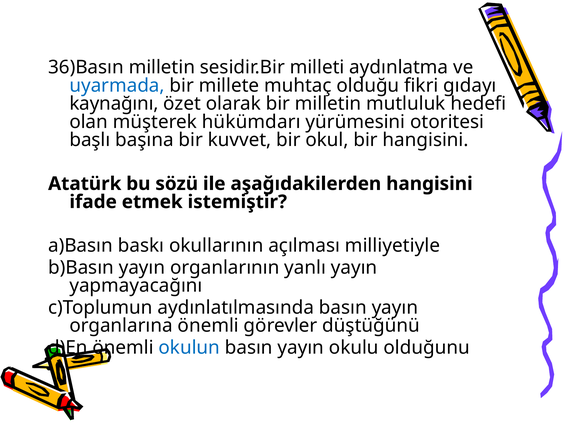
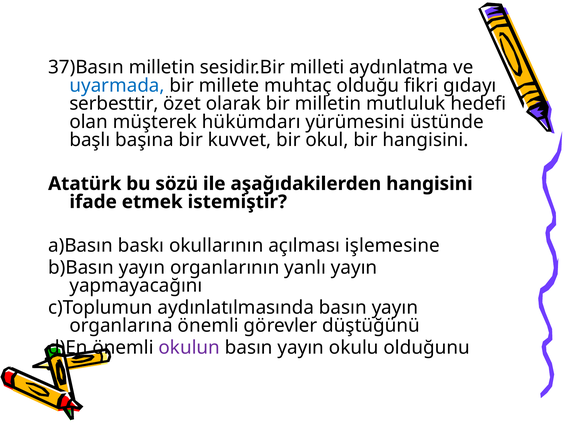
36)Basın: 36)Basın -> 37)Basın
kaynağını: kaynağını -> serbesttir
otoritesi: otoritesi -> üstünde
milliyetiyle: milliyetiyle -> işlemesine
okulun colour: blue -> purple
